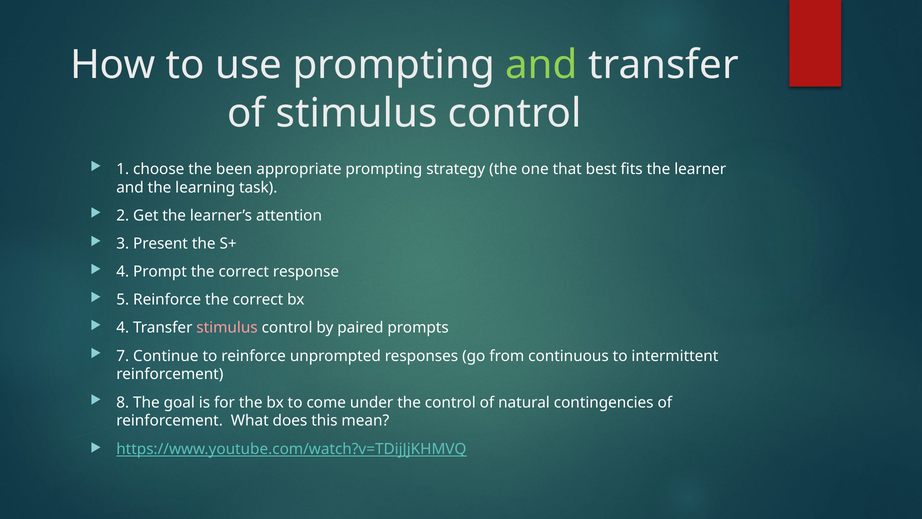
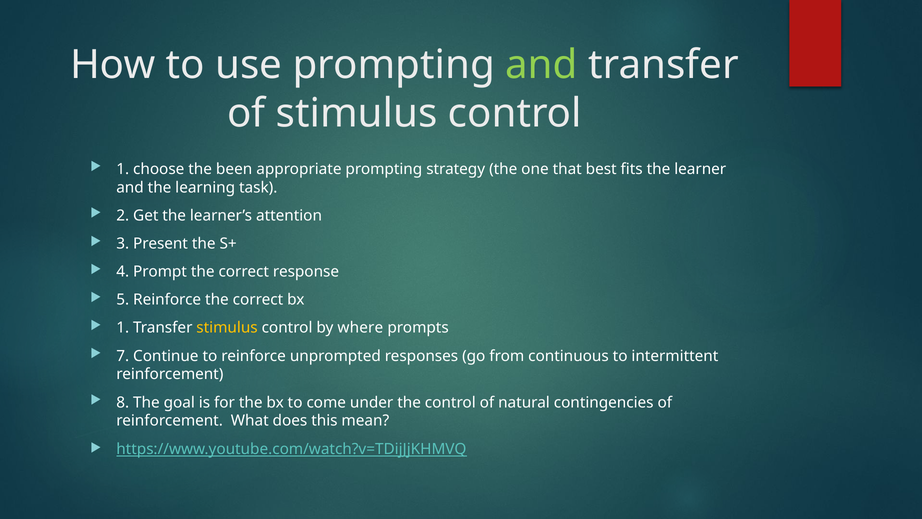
4 at (123, 328): 4 -> 1
stimulus at (227, 328) colour: pink -> yellow
paired: paired -> where
